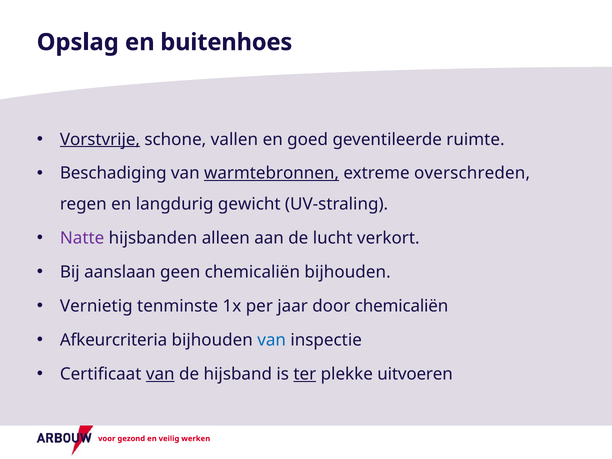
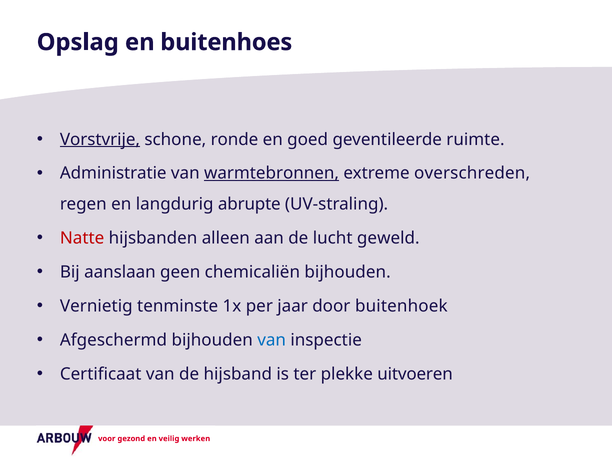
vallen: vallen -> ronde
Beschadiging: Beschadiging -> Administratie
gewicht: gewicht -> abrupte
Natte colour: purple -> red
verkort: verkort -> geweld
door chemicaliën: chemicaliën -> buitenhoek
Afkeurcriteria: Afkeurcriteria -> Afgeschermd
van at (160, 374) underline: present -> none
ter underline: present -> none
